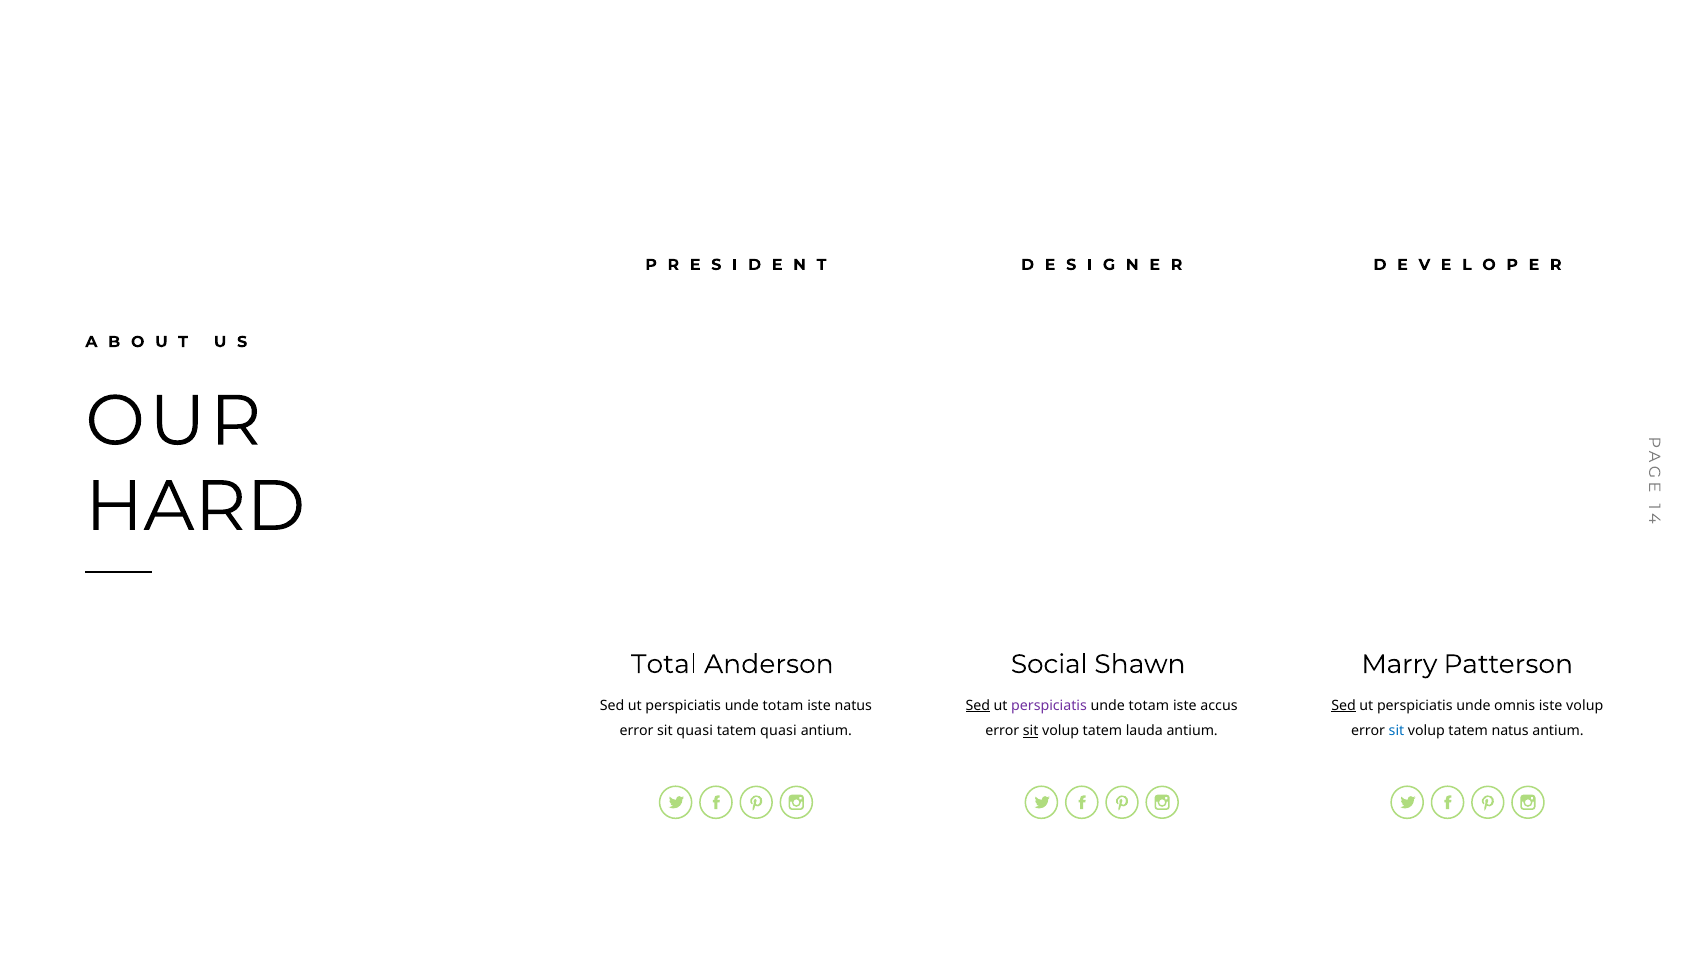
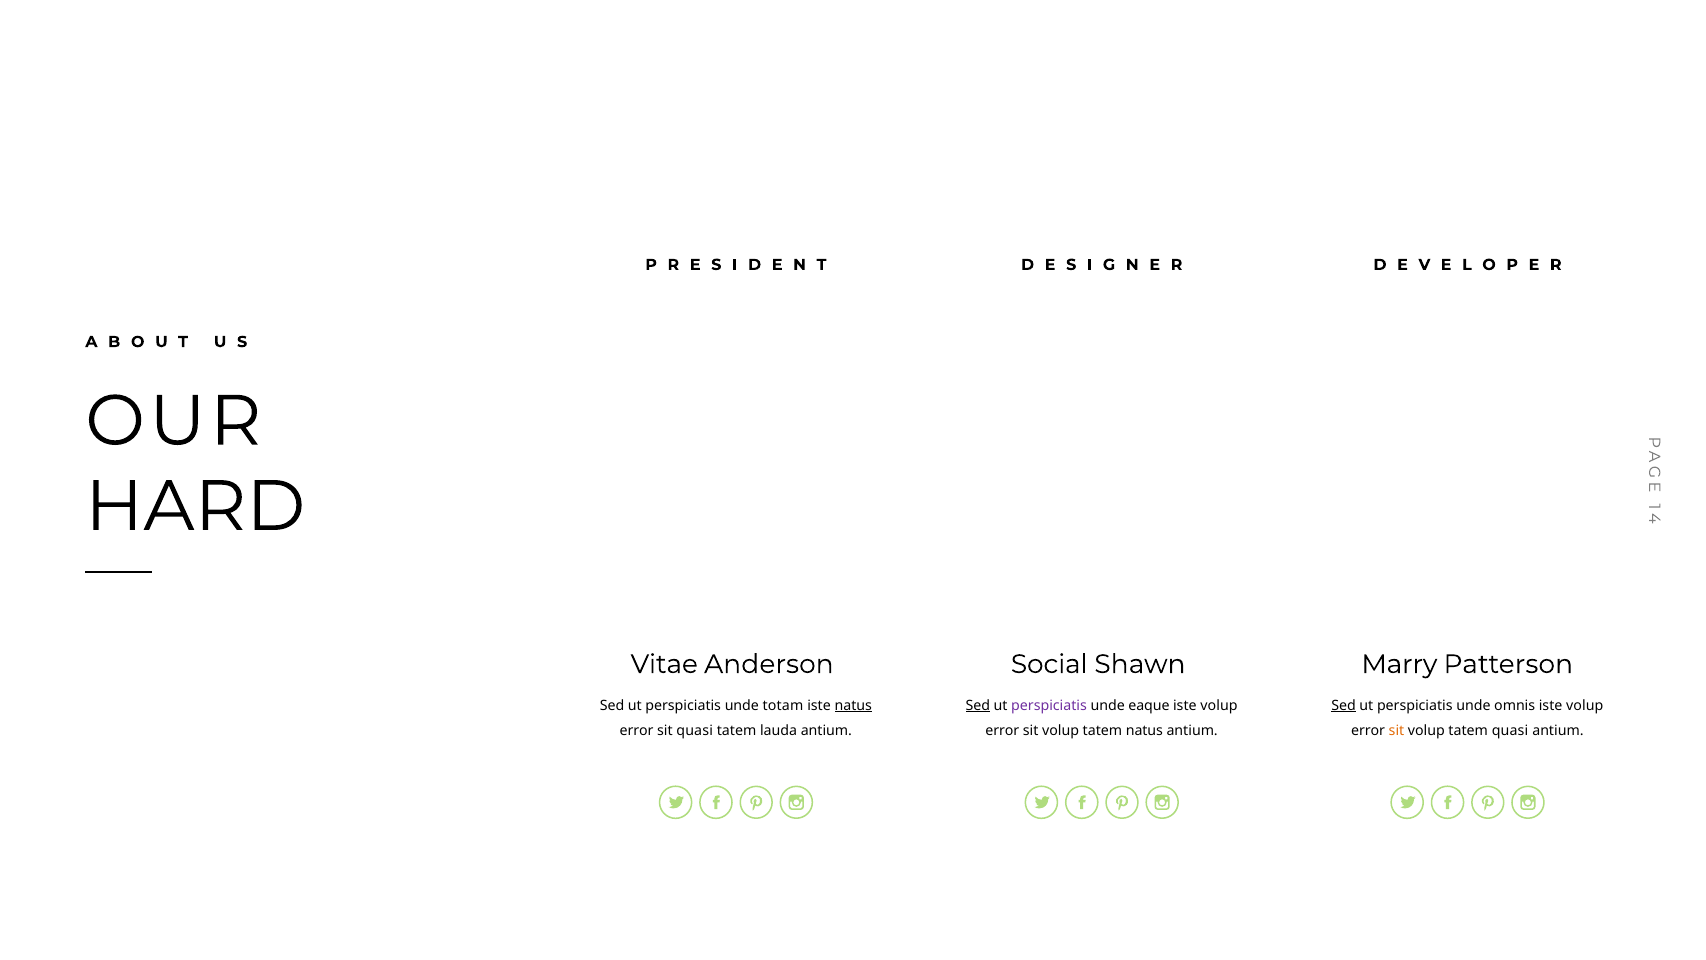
Total: Total -> Vitae
natus at (853, 705) underline: none -> present
totam at (1149, 705): totam -> eaque
accus at (1219, 705): accus -> volup
tatem quasi: quasi -> lauda
sit at (1031, 731) underline: present -> none
tatem lauda: lauda -> natus
sit at (1397, 731) colour: blue -> orange
tatem natus: natus -> quasi
